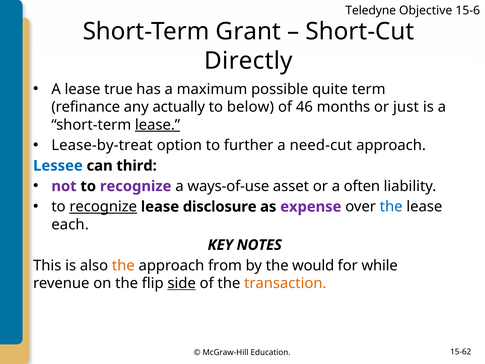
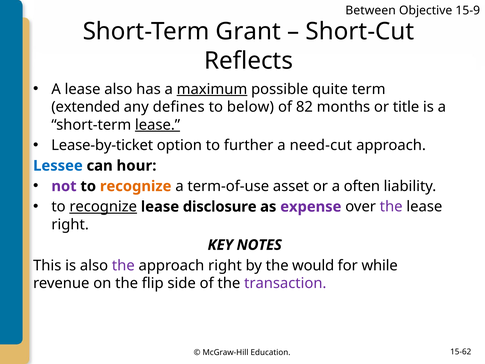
Teledyne: Teledyne -> Between
15-6: 15-6 -> 15-9
Directly: Directly -> Reflects
lease true: true -> also
maximum underline: none -> present
refinance: refinance -> extended
actually: actually -> defines
46: 46 -> 82
just: just -> title
Lease-by-treat: Lease-by-treat -> Lease-by-ticket
third: third -> hour
recognize at (136, 186) colour: purple -> orange
ways-of-use: ways-of-use -> term-of-use
the at (391, 207) colour: blue -> purple
each at (70, 224): each -> right
the at (123, 265) colour: orange -> purple
approach from: from -> right
side underline: present -> none
transaction colour: orange -> purple
